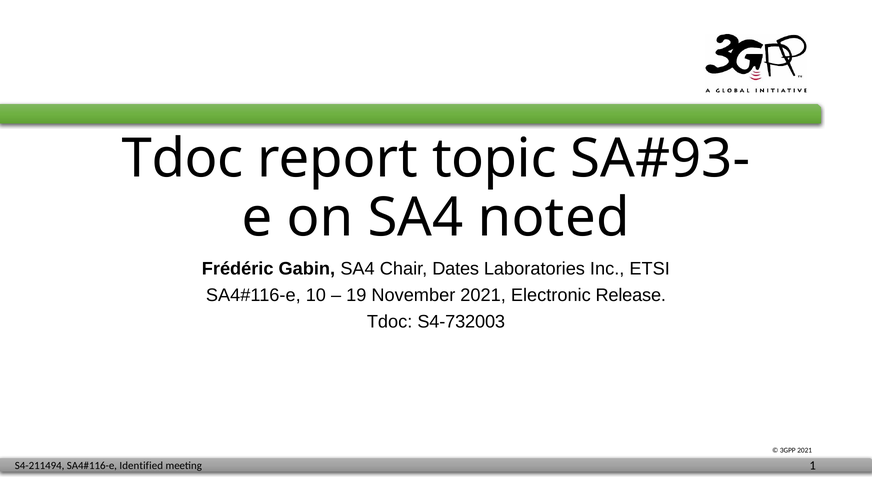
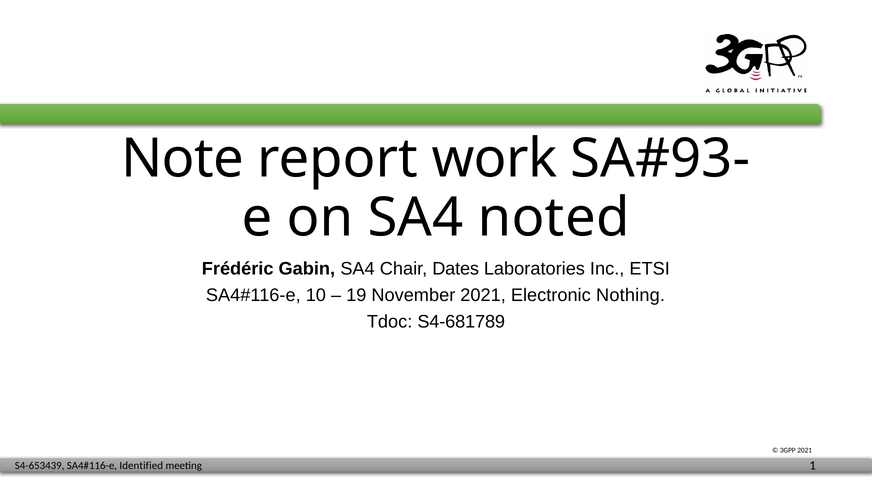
Tdoc at (183, 159): Tdoc -> Note
topic: topic -> work
Release: Release -> Nothing
S4-732003: S4-732003 -> S4-681789
S4-211494: S4-211494 -> S4-653439
